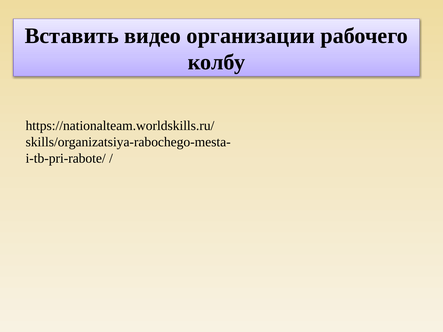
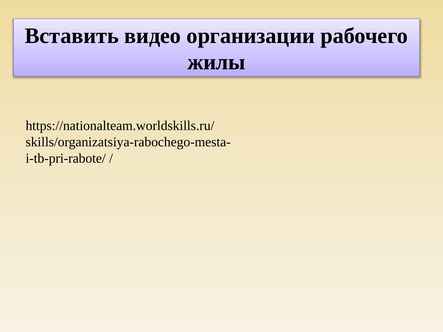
колбу: колбу -> жилы
